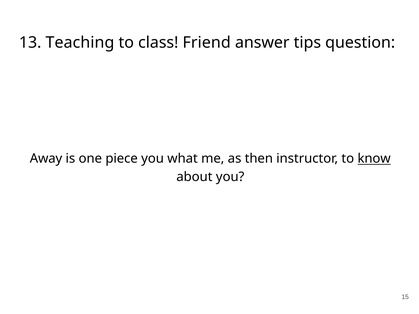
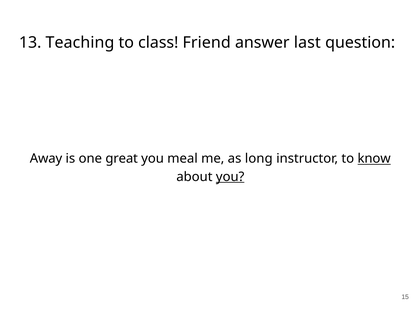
tips: tips -> last
piece: piece -> great
what: what -> meal
then: then -> long
you at (230, 177) underline: none -> present
